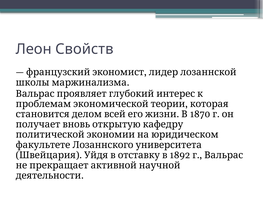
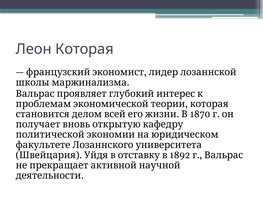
Леон Свойств: Свойств -> Которая
